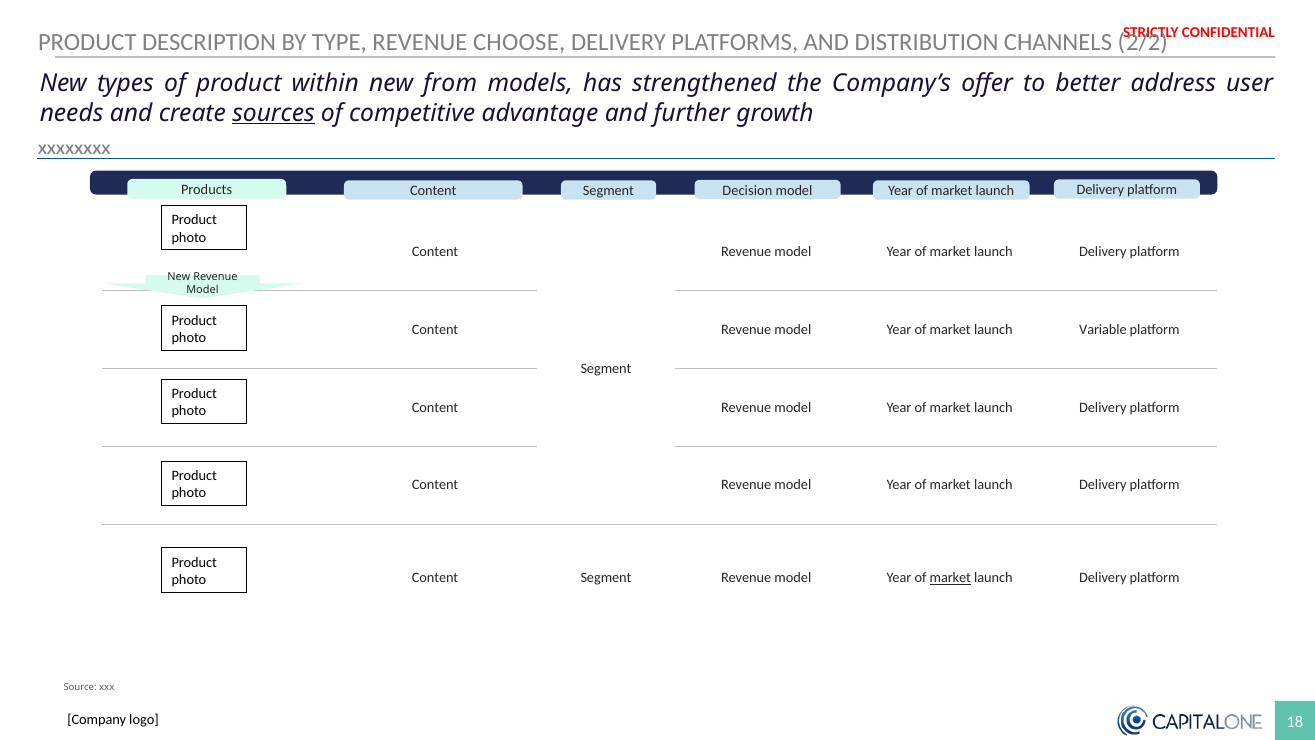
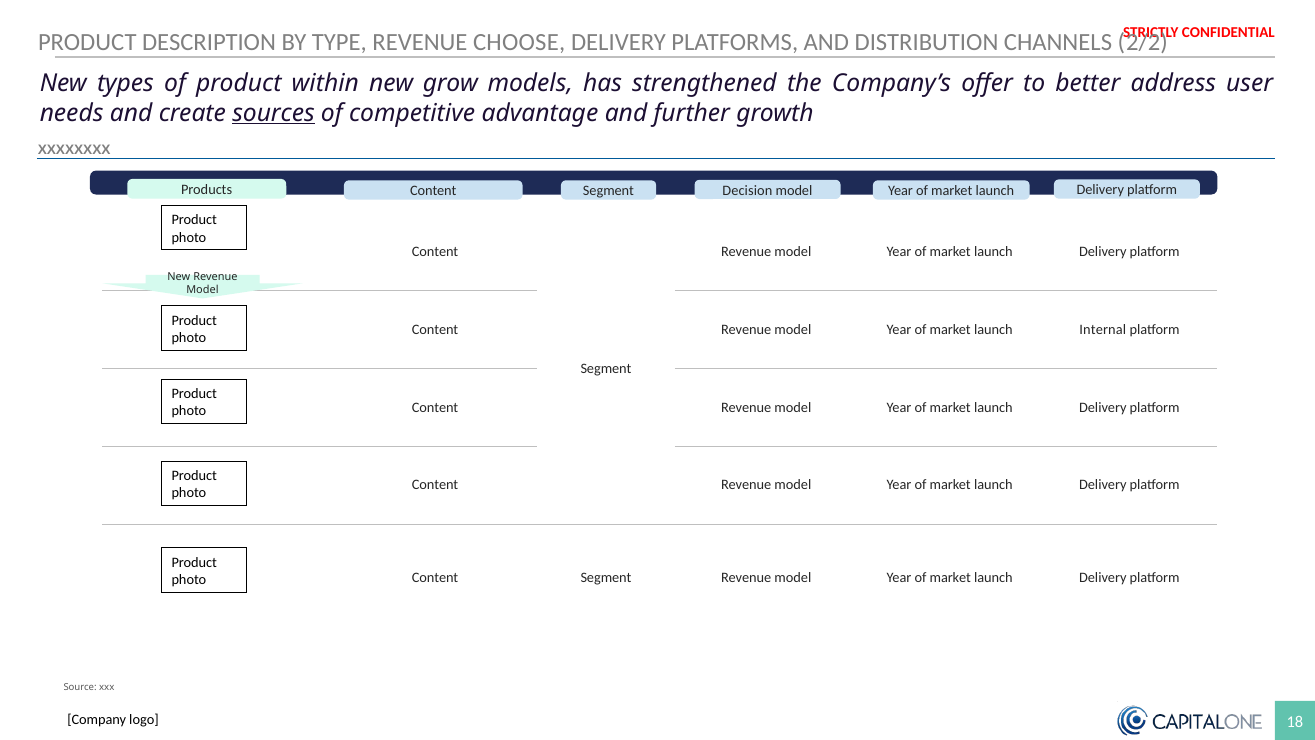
from: from -> grow
Variable: Variable -> Internal
market at (950, 578) underline: present -> none
